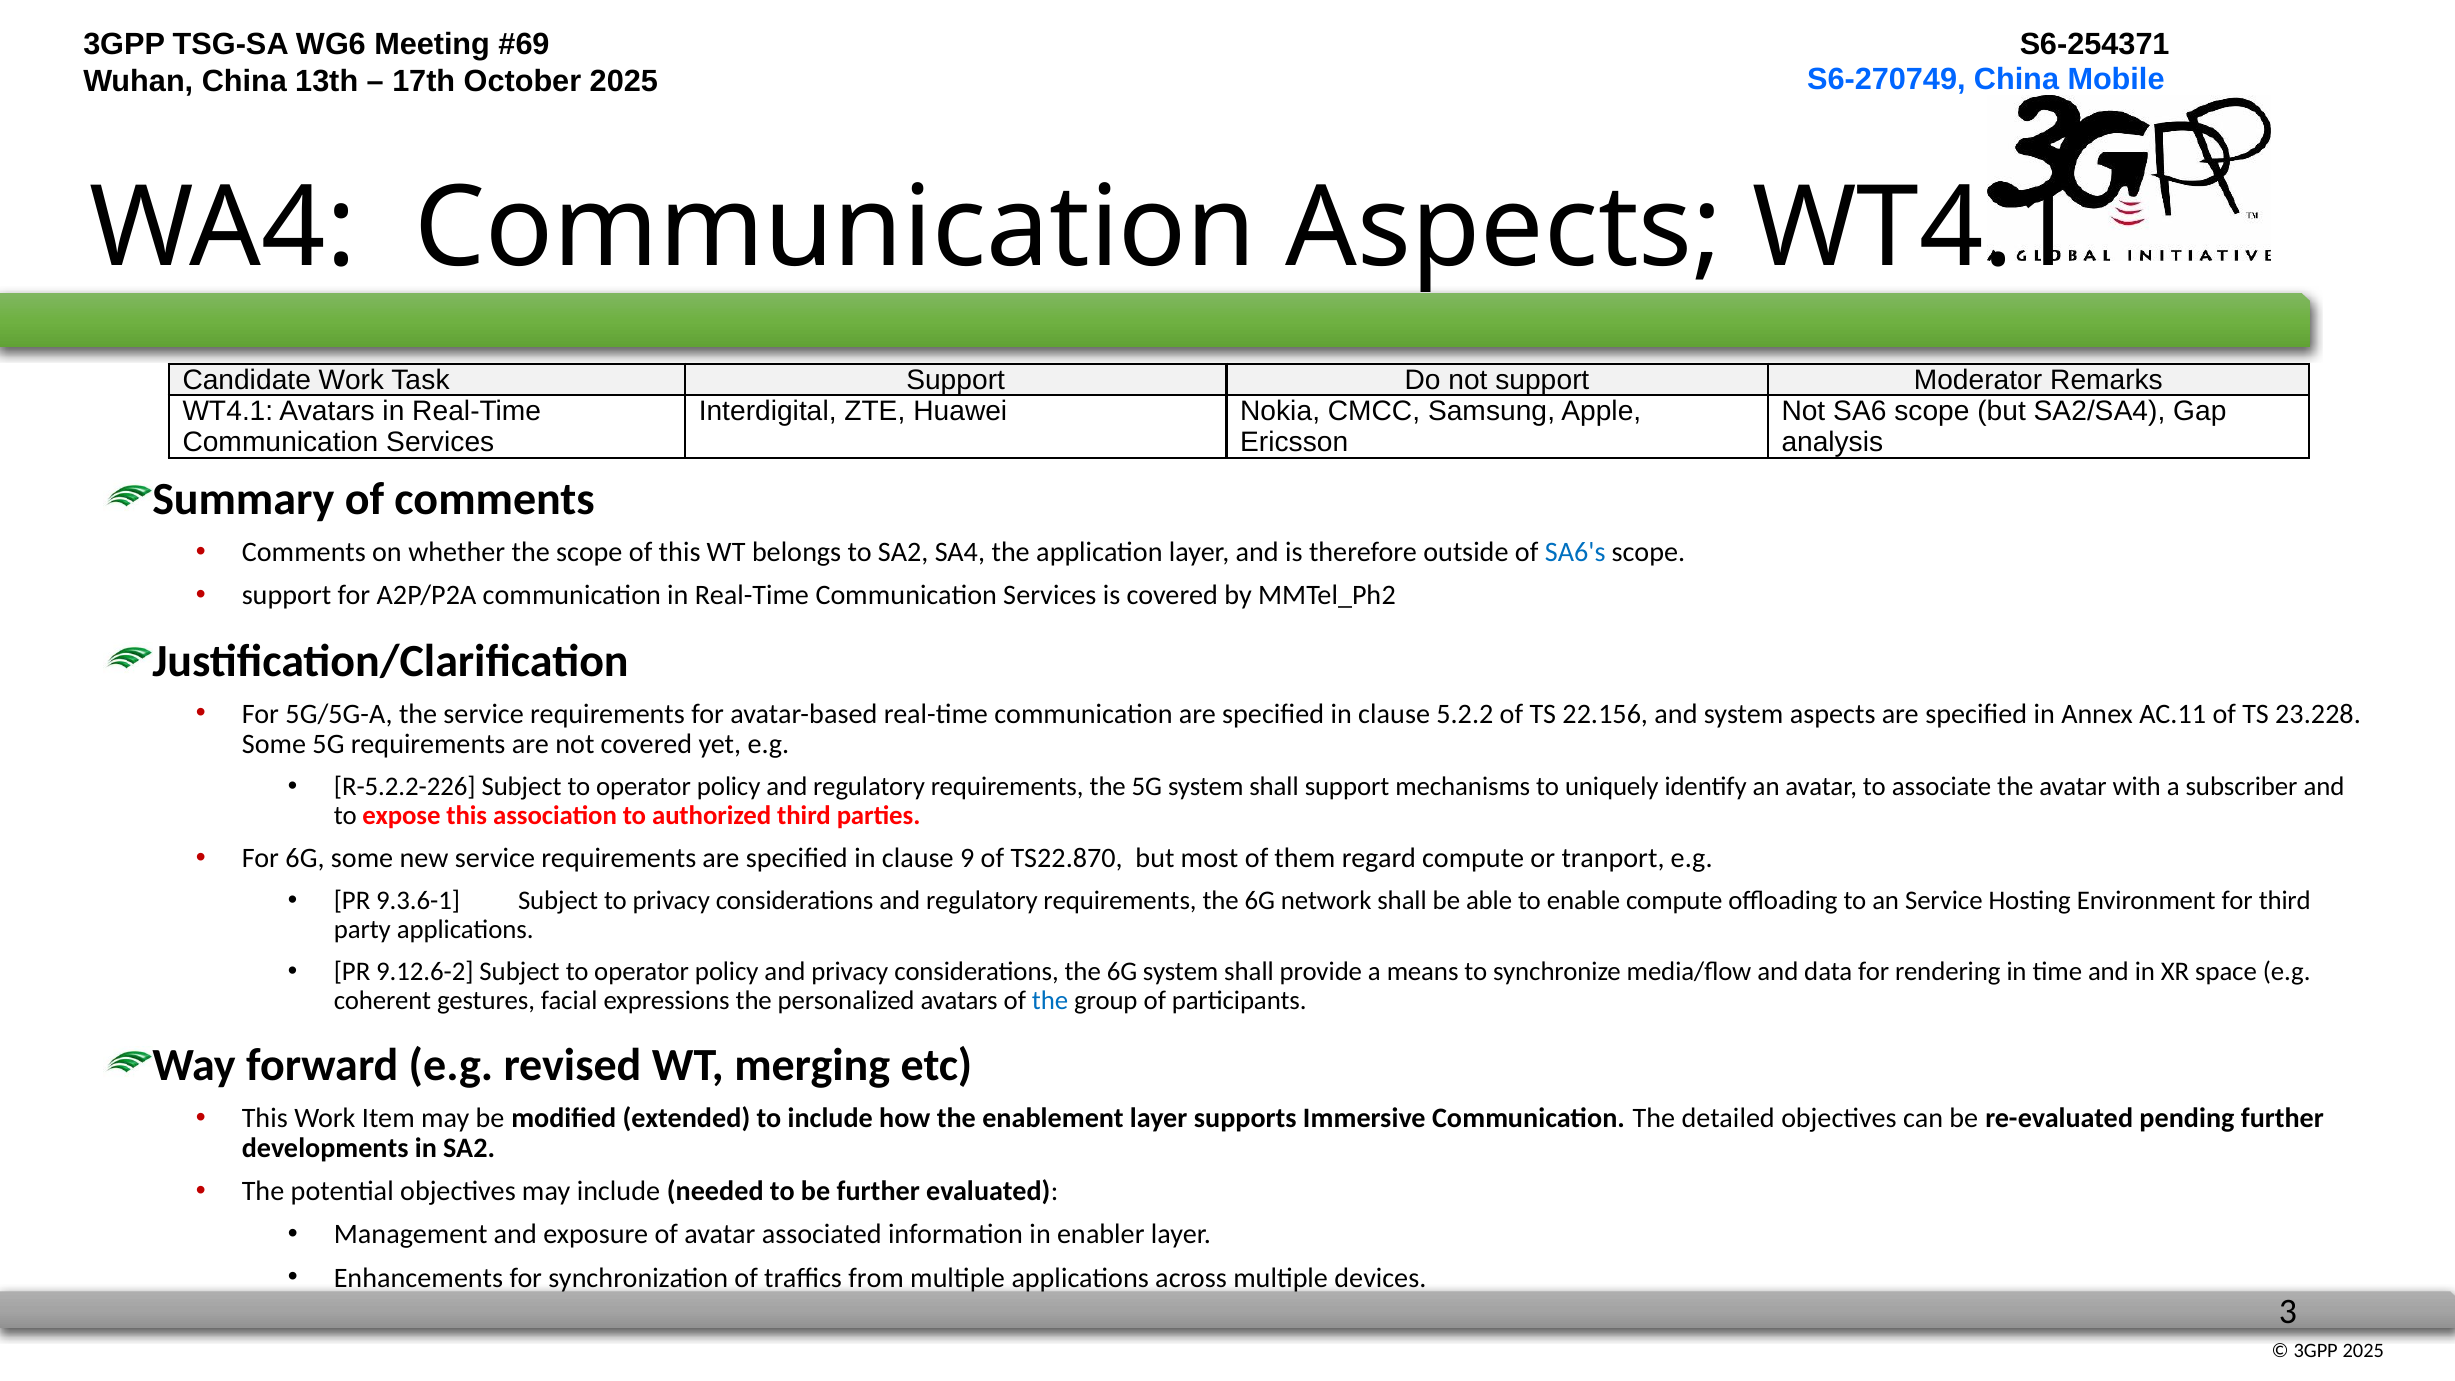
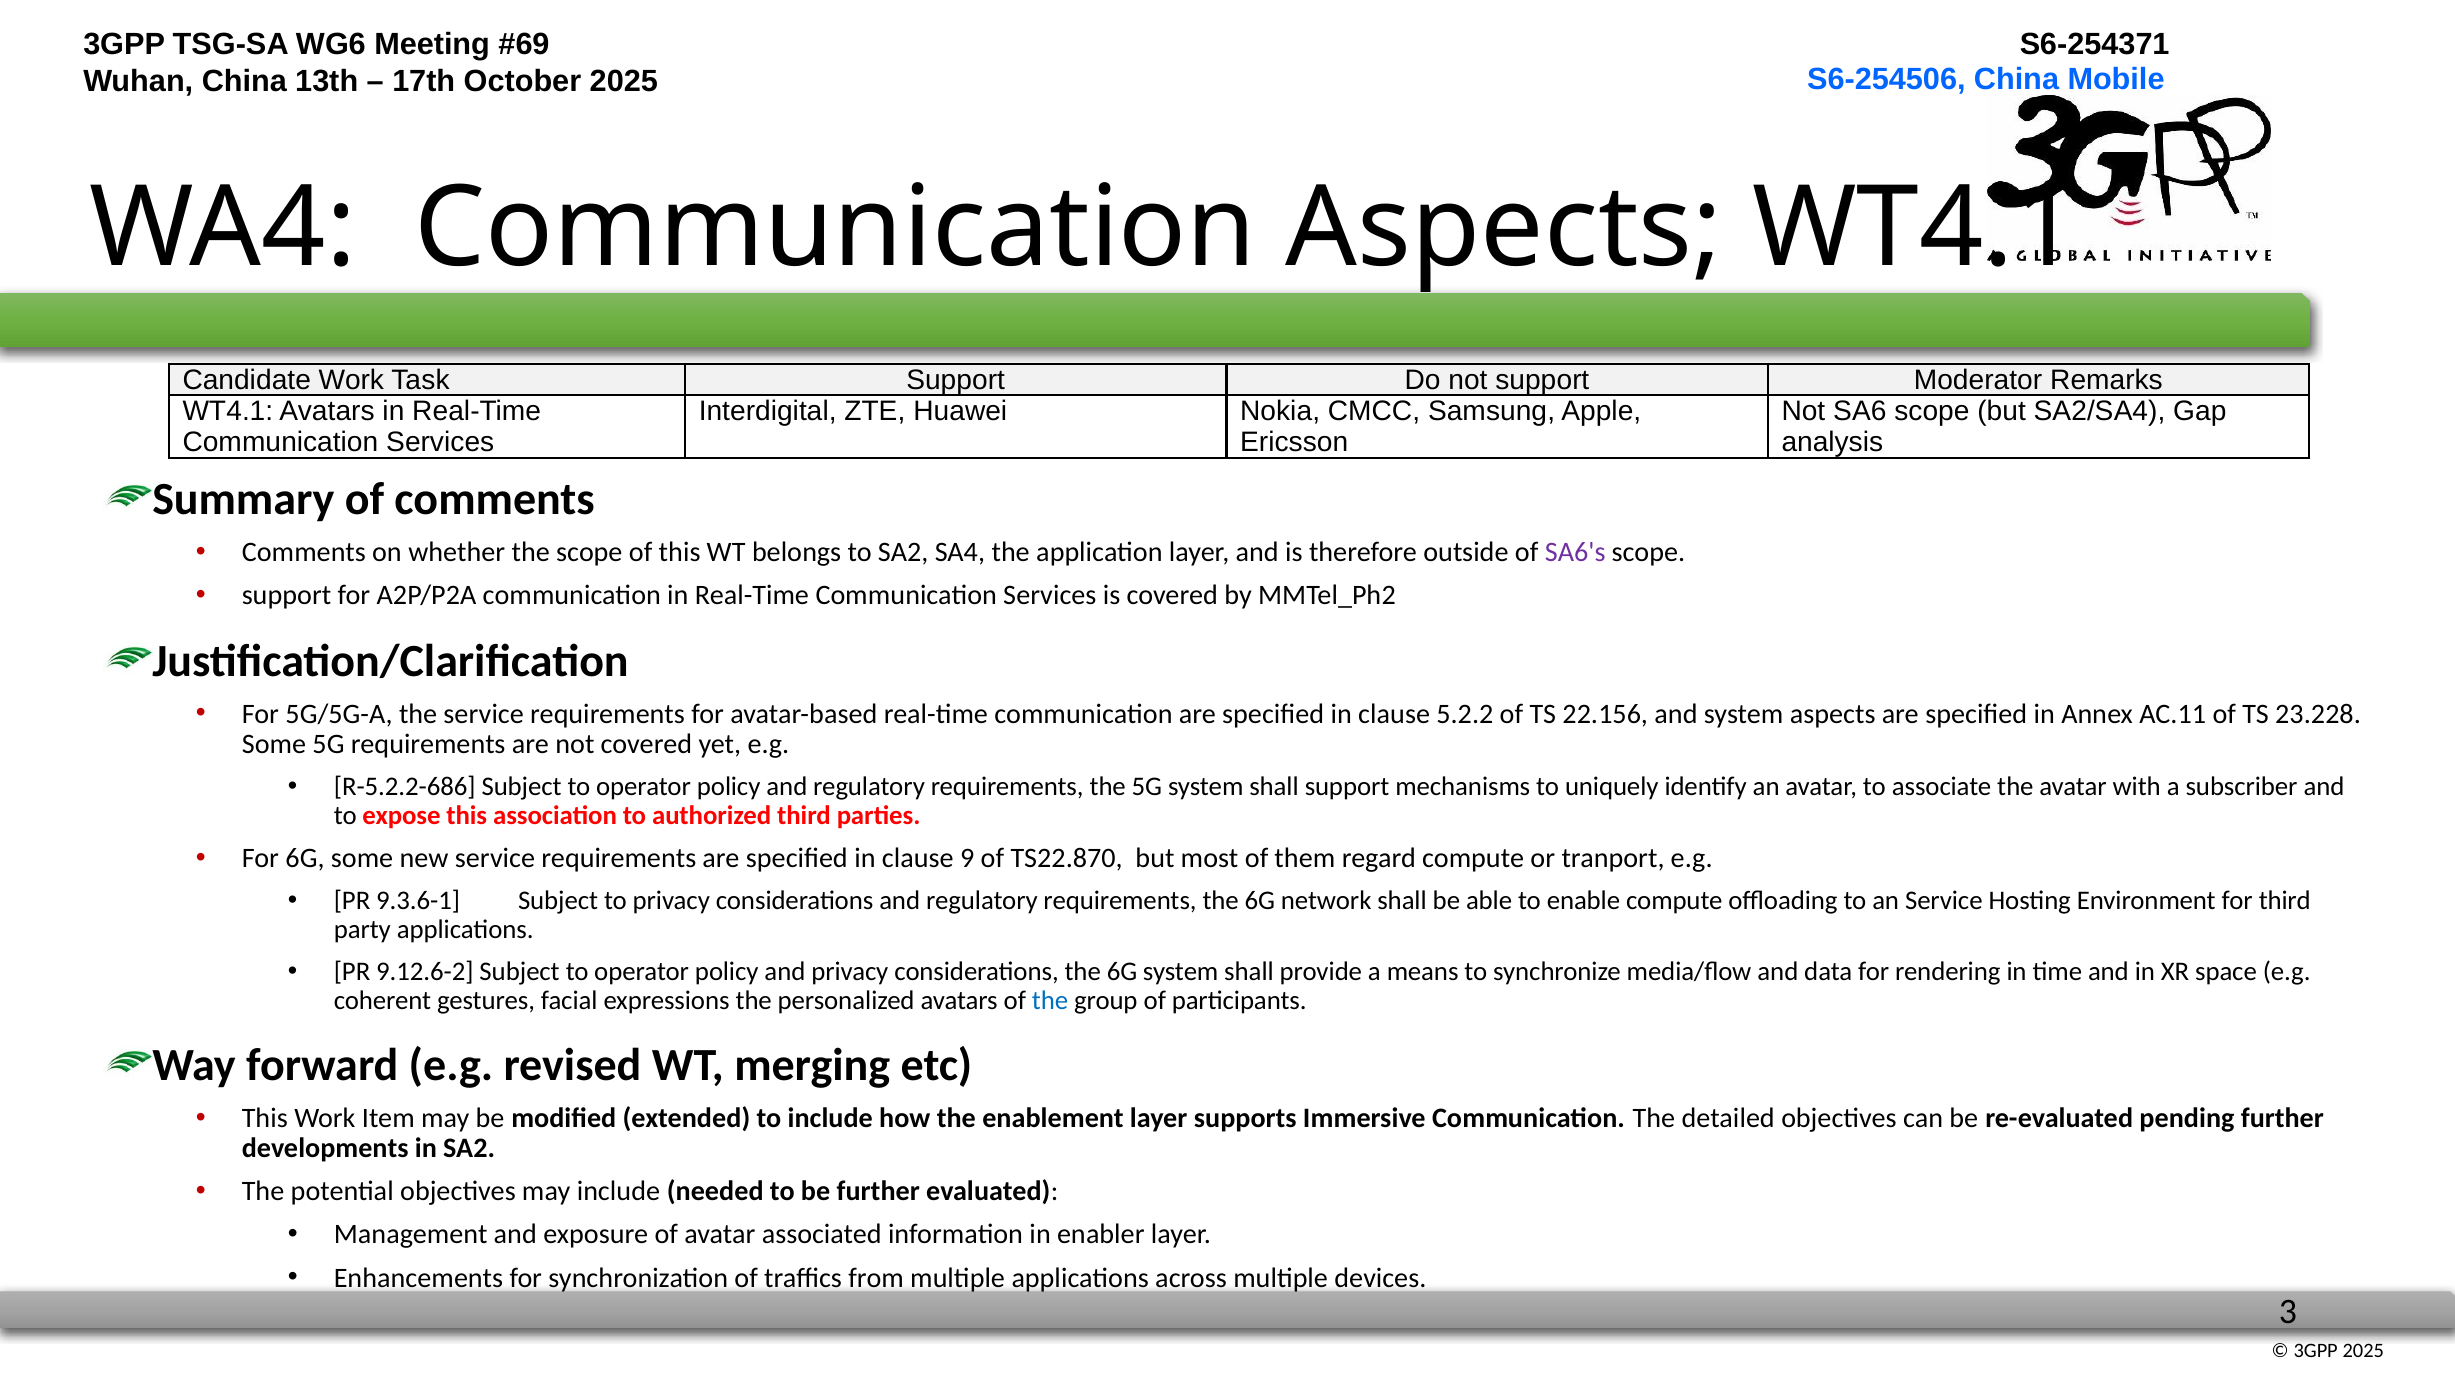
S6-270749: S6-270749 -> S6-254506
SA6's colour: blue -> purple
R-5.2.2-226: R-5.2.2-226 -> R-5.2.2-686
